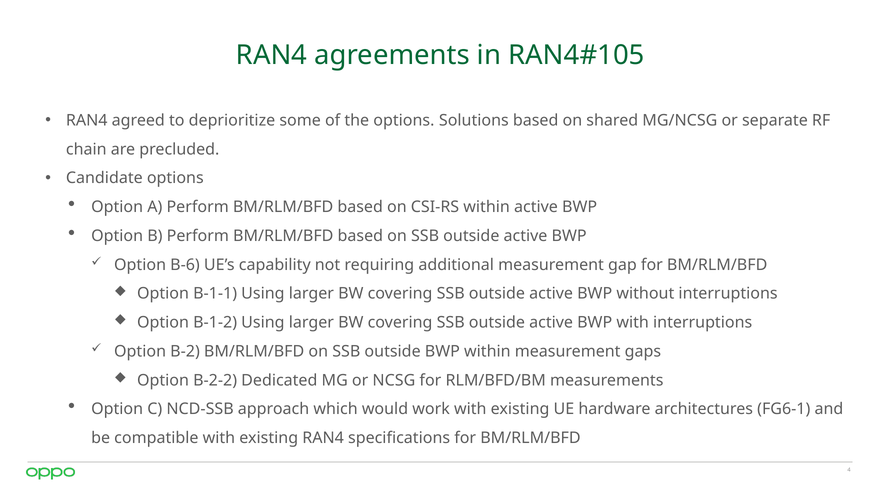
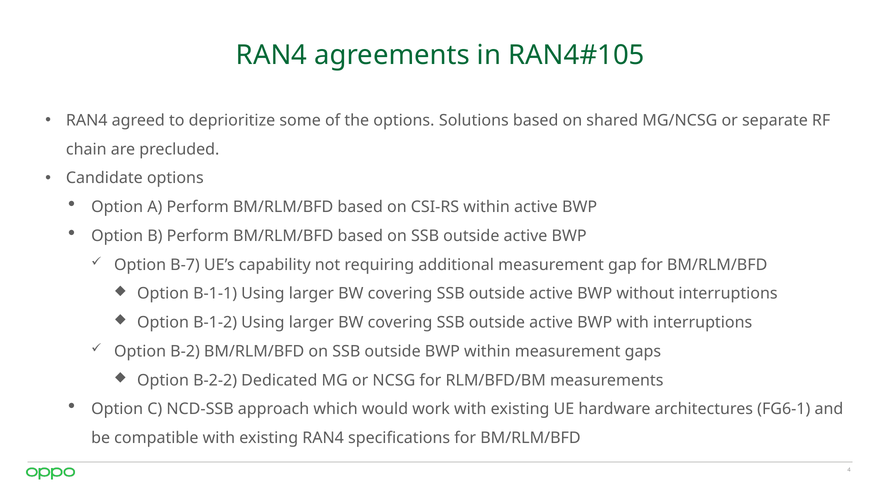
B-6: B-6 -> B-7
